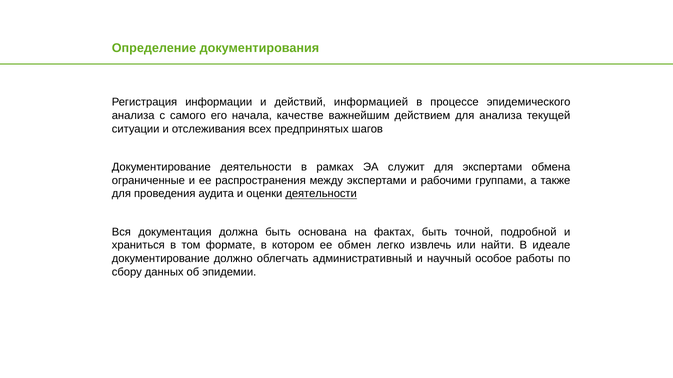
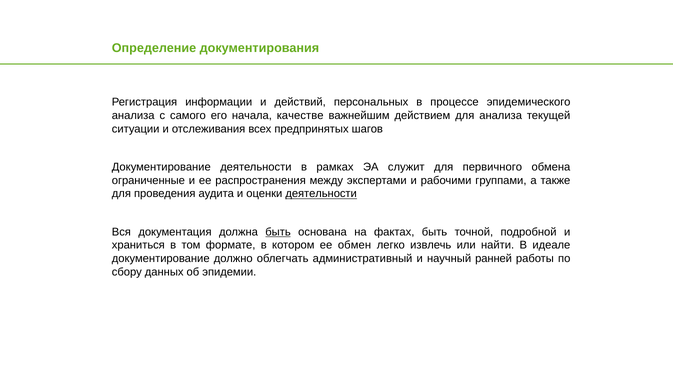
информацией: информацией -> персональных
для экспертами: экспертами -> первичного
быть at (278, 232) underline: none -> present
особое: особое -> ранней
